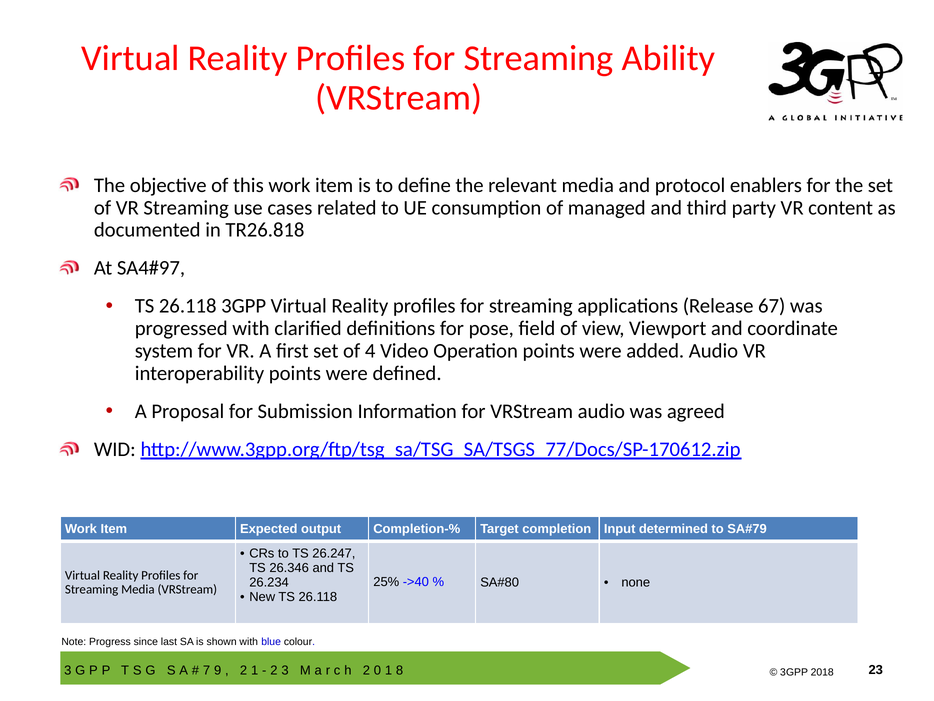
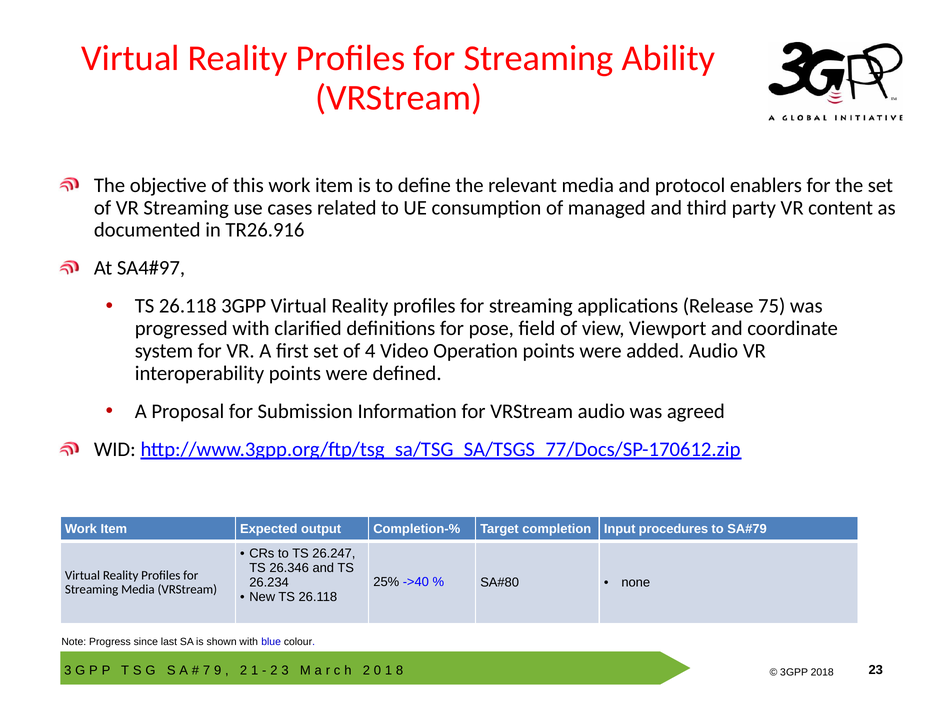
TR26.818: TR26.818 -> TR26.916
67: 67 -> 75
determined: determined -> procedures
